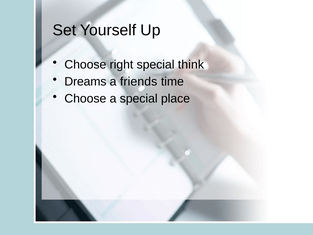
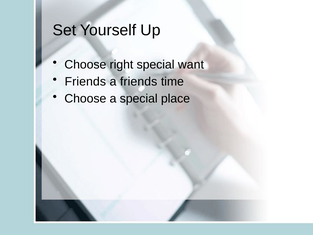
think: think -> want
Dreams at (85, 82): Dreams -> Friends
